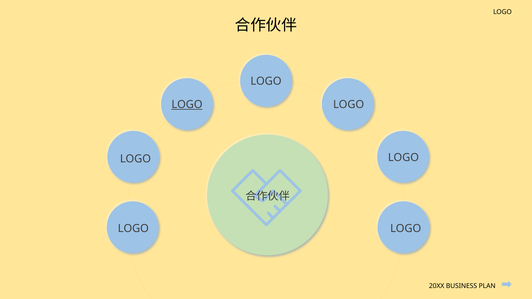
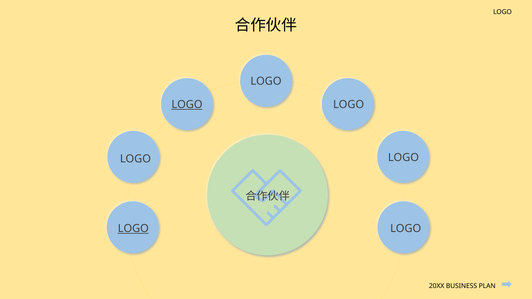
LOGO at (133, 229) underline: none -> present
